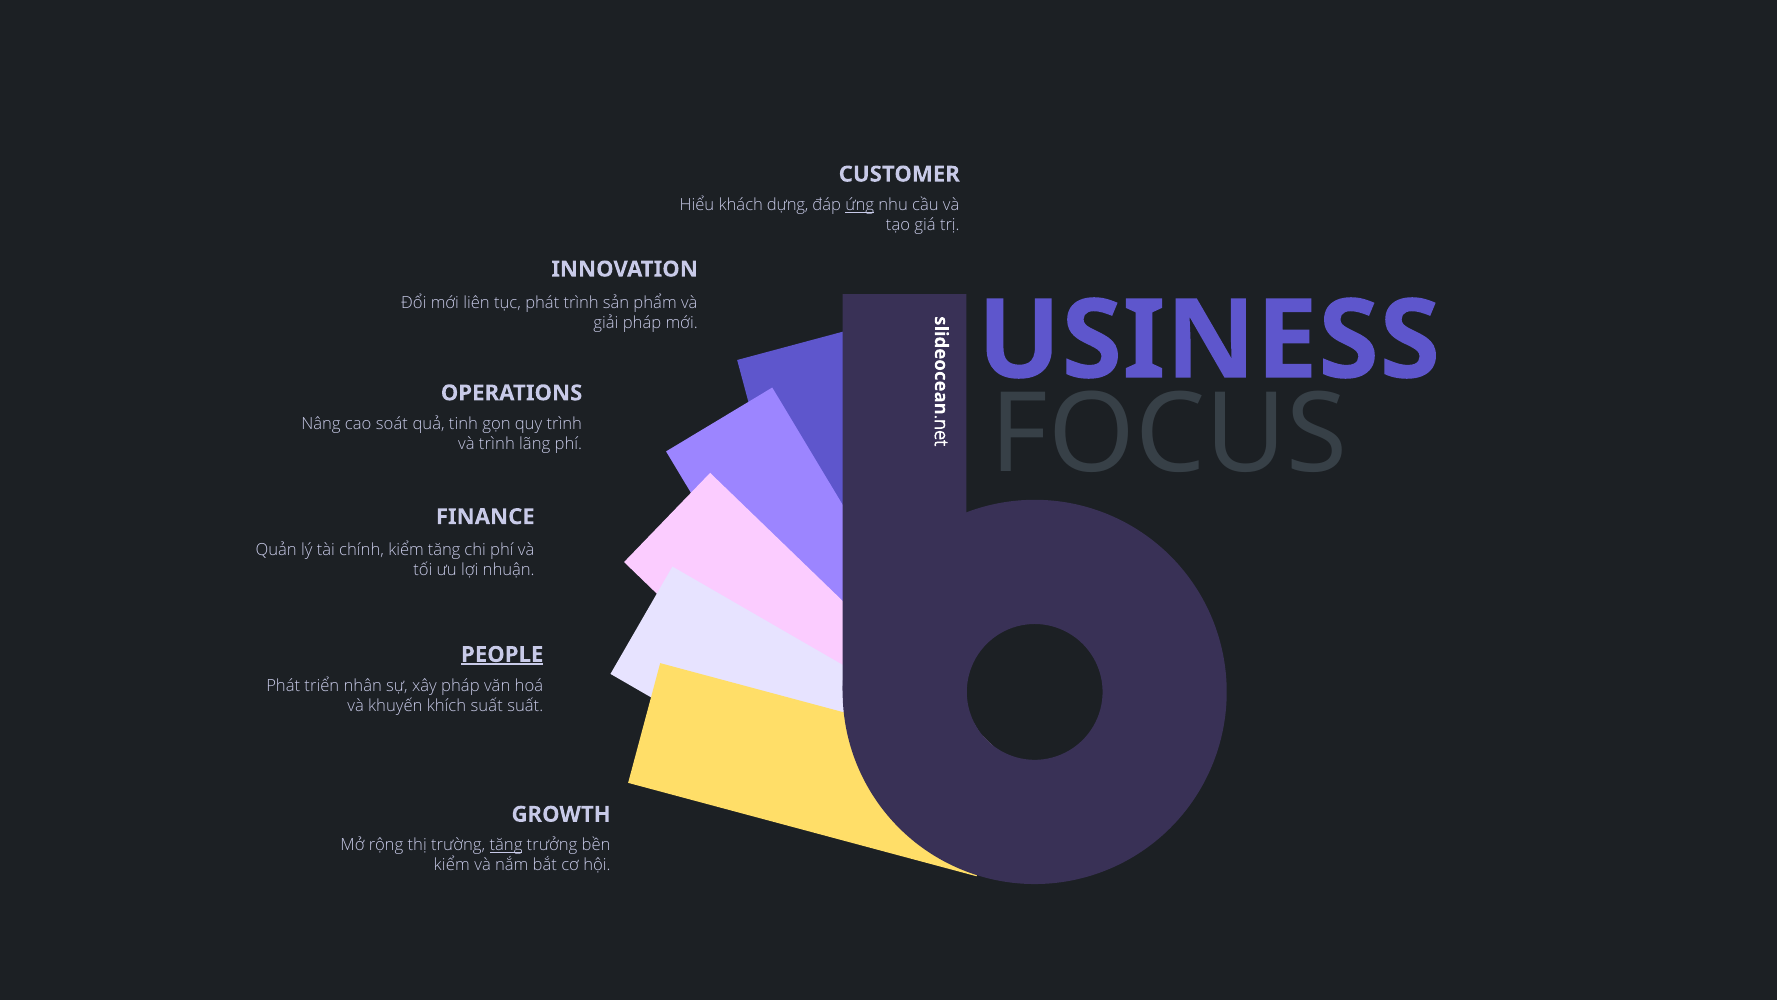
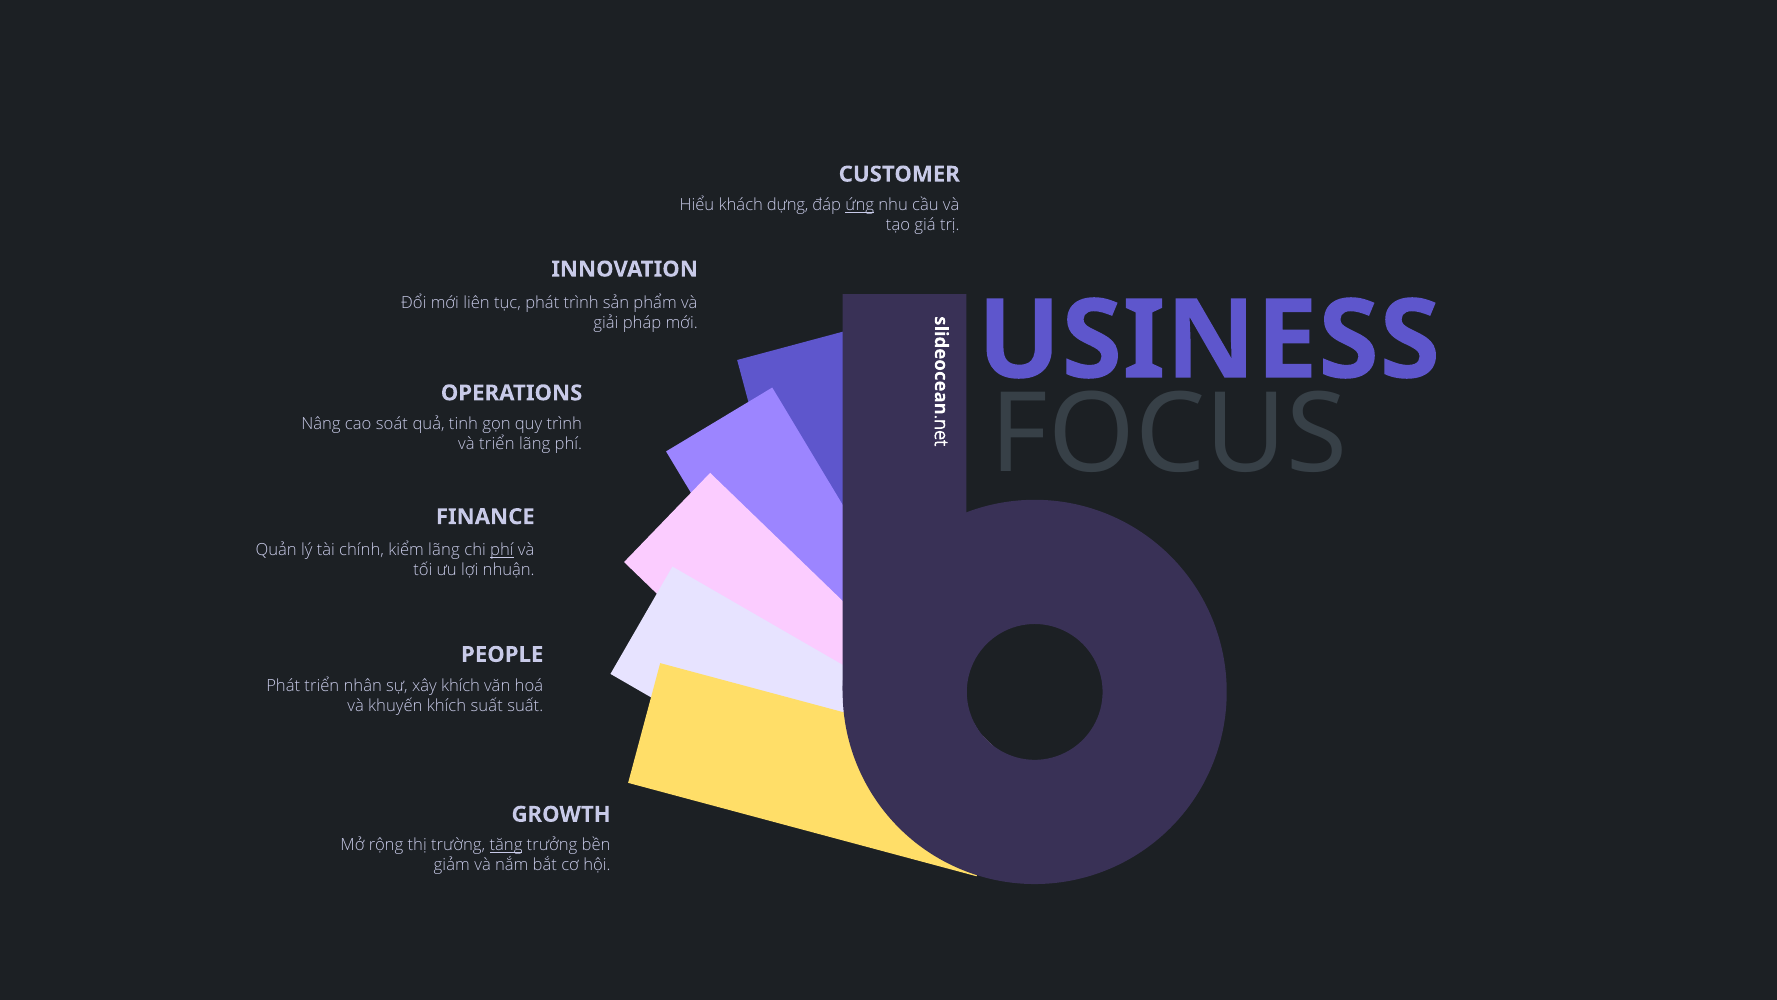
và trình: trình -> triển
kiểm tăng: tăng -> lãng
phí at (502, 550) underline: none -> present
PEOPLE underline: present -> none
xây pháp: pháp -> khích
kiểm at (452, 865): kiểm -> giảm
